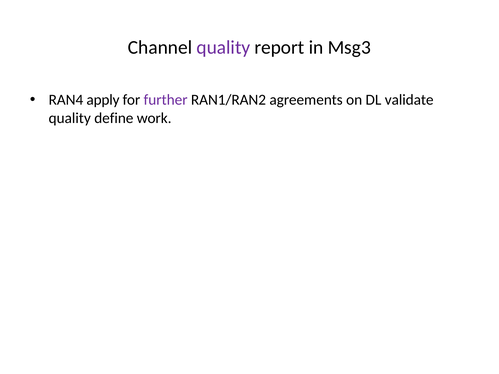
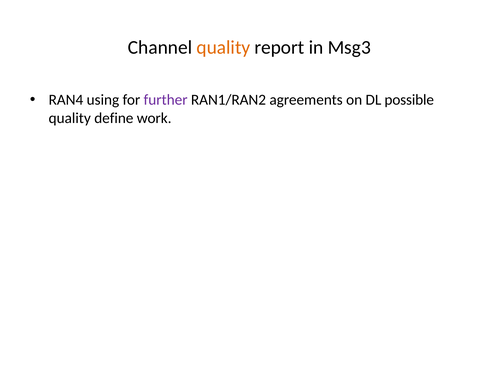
quality at (223, 48) colour: purple -> orange
apply: apply -> using
validate: validate -> possible
